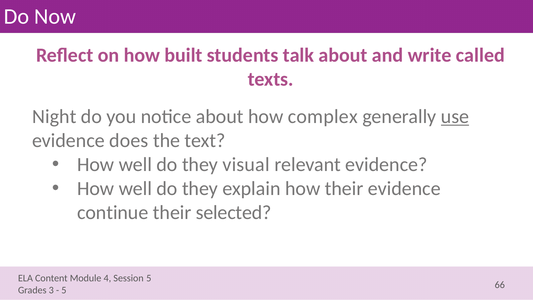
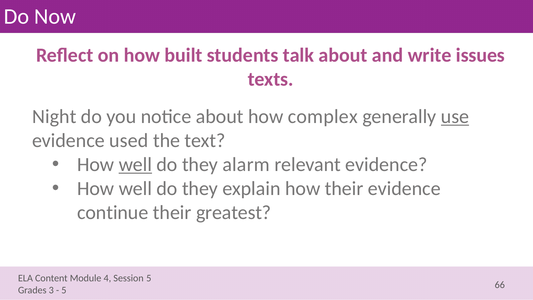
called: called -> issues
does: does -> used
well at (135, 164) underline: none -> present
visual: visual -> alarm
selected: selected -> greatest
